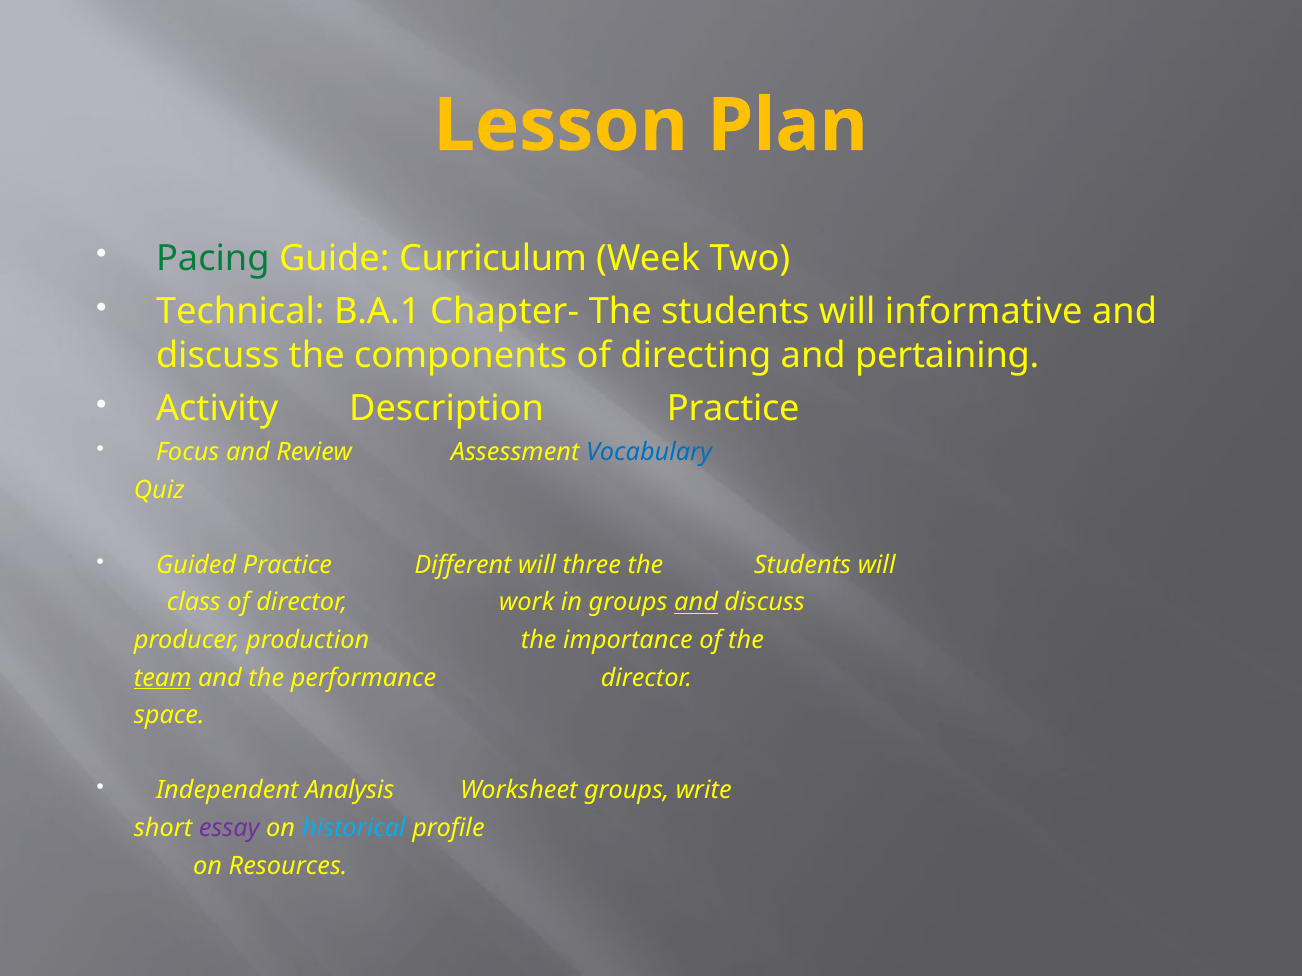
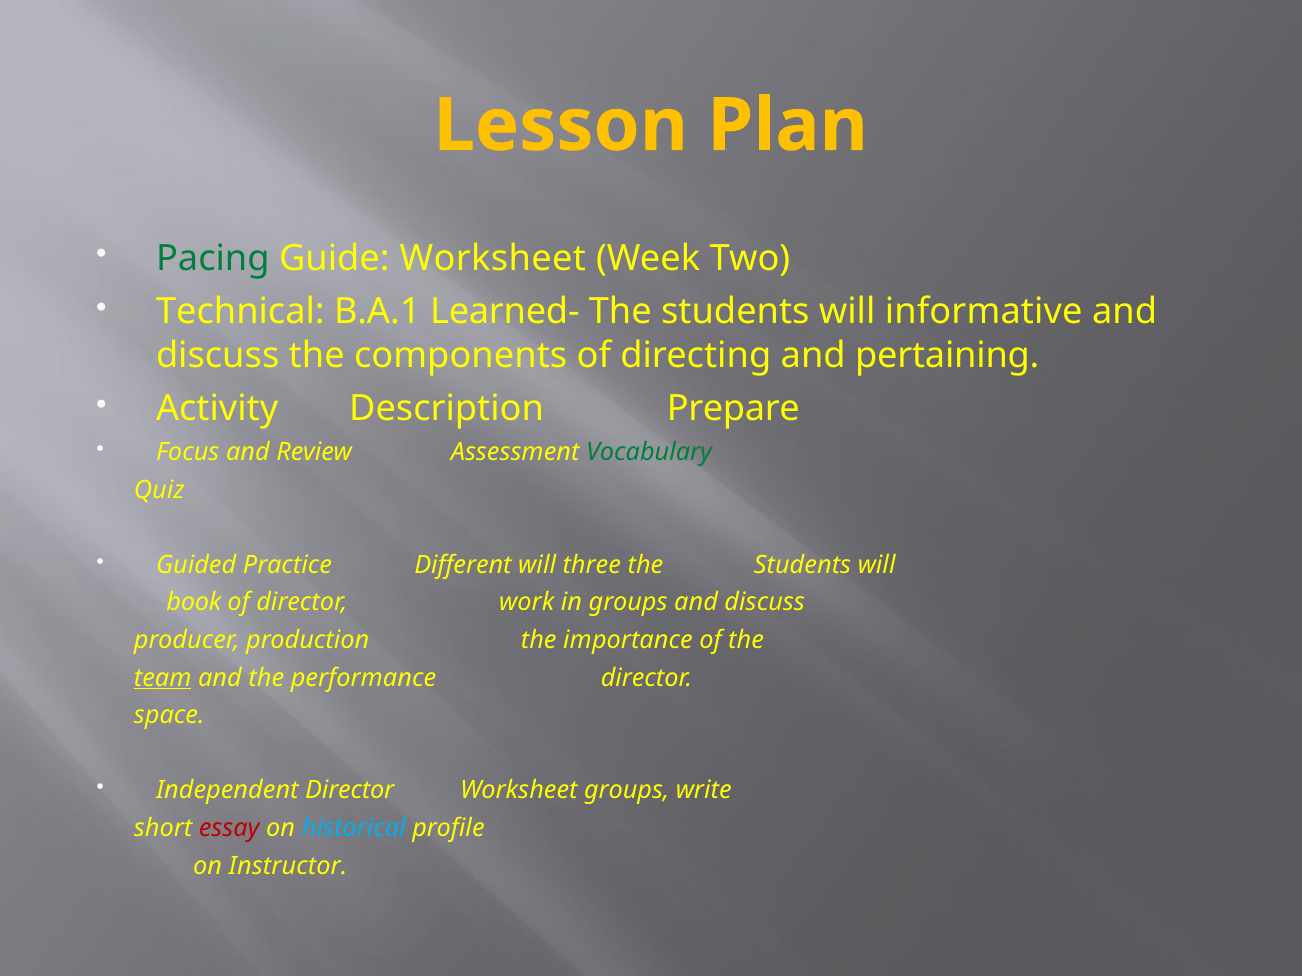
Guide Curriculum: Curriculum -> Worksheet
Chapter-: Chapter- -> Learned-
Description Practice: Practice -> Prepare
Vocabulary colour: blue -> green
class: class -> book
and at (696, 603) underline: present -> none
Independent Analysis: Analysis -> Director
essay colour: purple -> red
Resources: Resources -> Instructor
